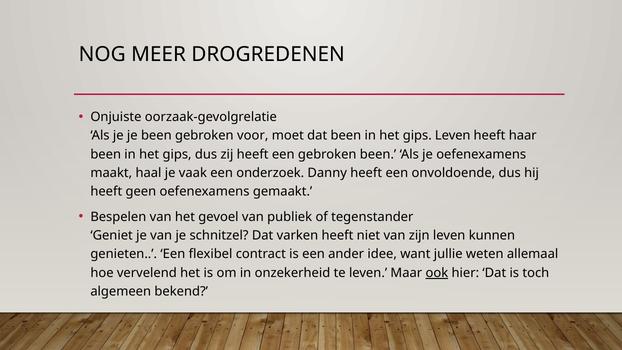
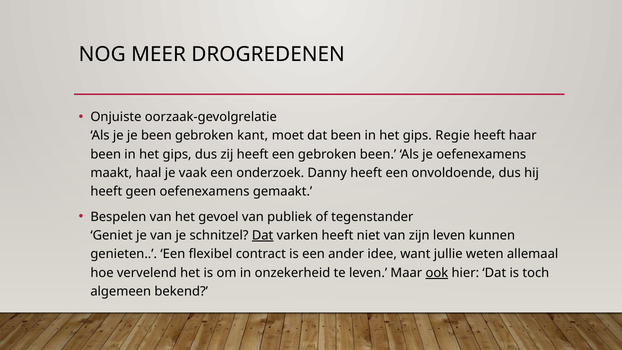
voor: voor -> kant
gips Leven: Leven -> Regie
Dat at (263, 235) underline: none -> present
